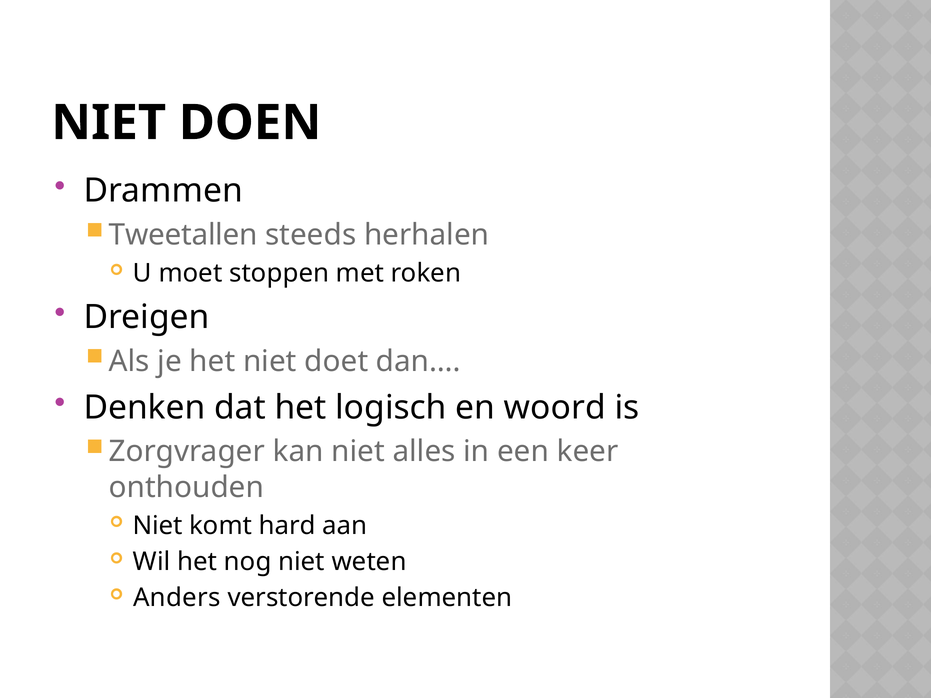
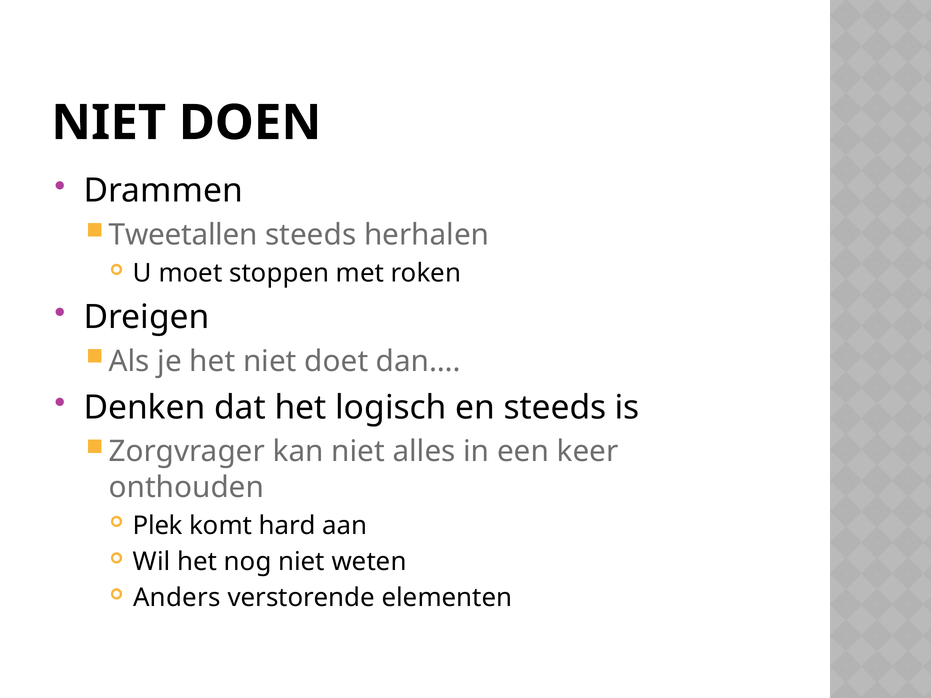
en woord: woord -> steeds
Niet at (158, 526): Niet -> Plek
